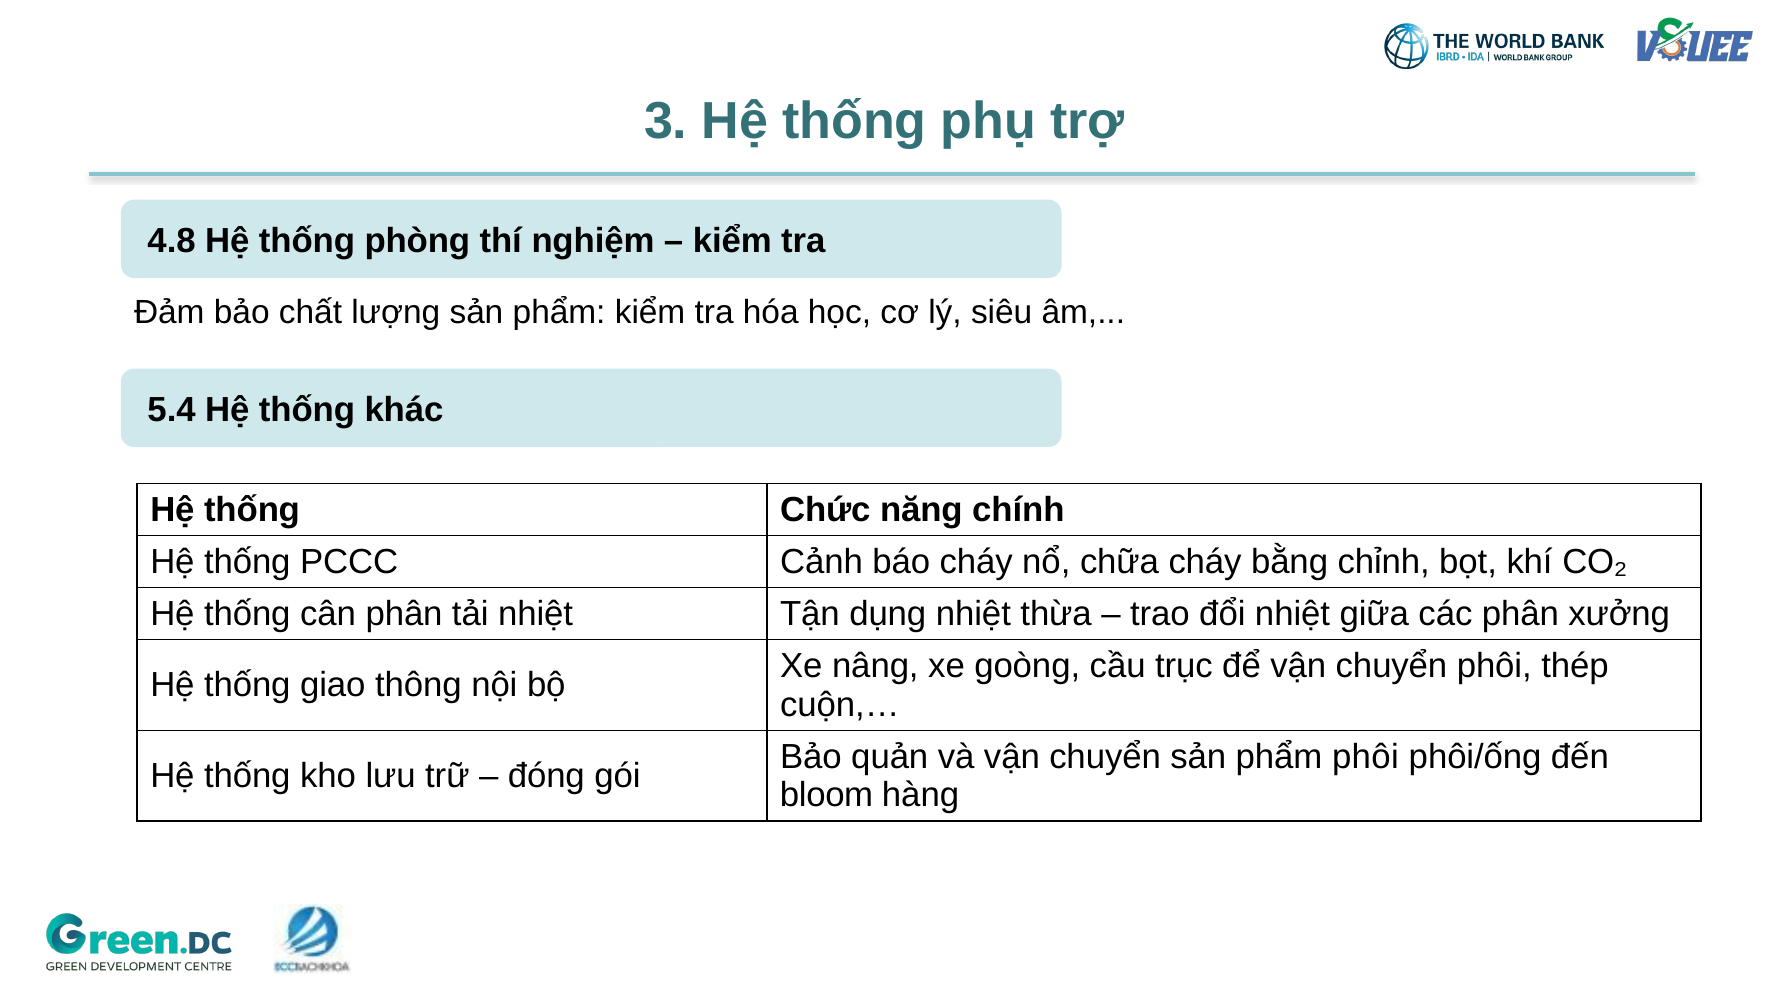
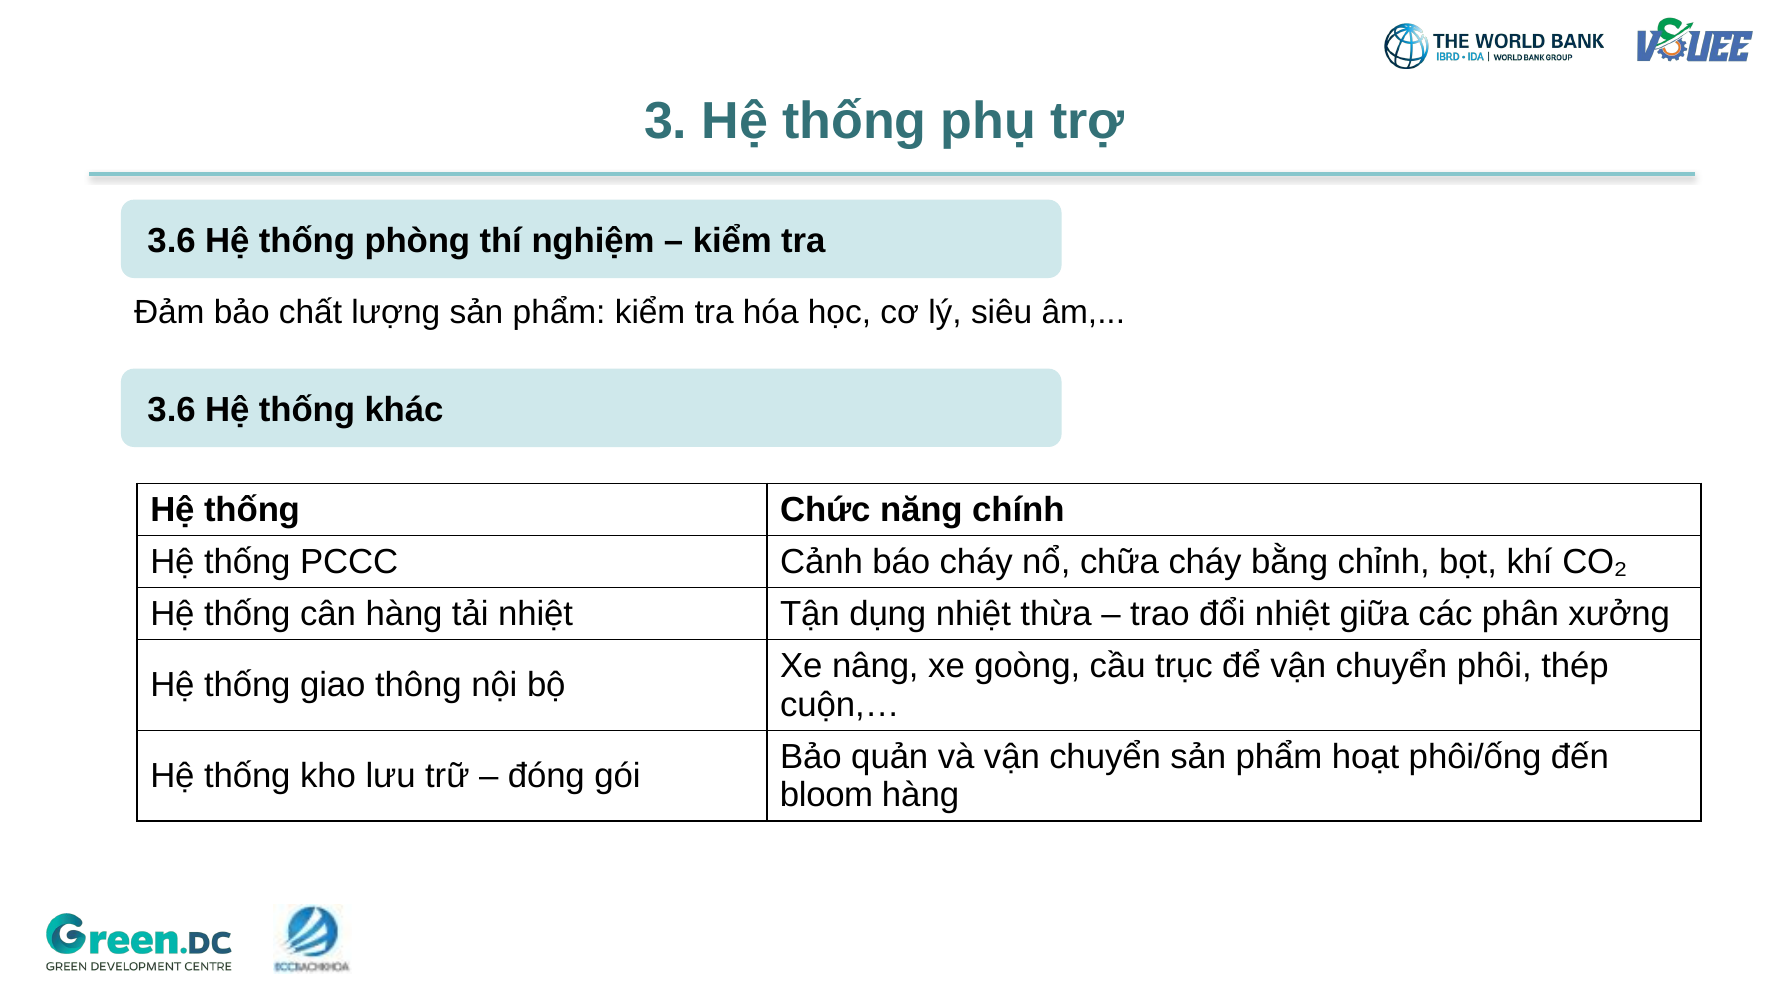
4.8 at (172, 241): 4.8 -> 3.6
5.4 at (172, 410): 5.4 -> 3.6
cân phân: phân -> hàng
phẩm phôi: phôi -> hoạt
